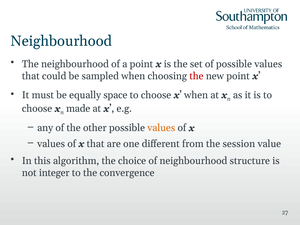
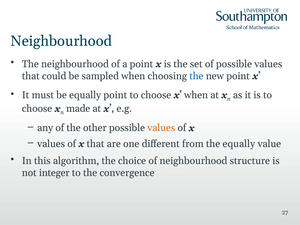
the at (196, 76) colour: red -> blue
equally space: space -> point
the session: session -> equally
